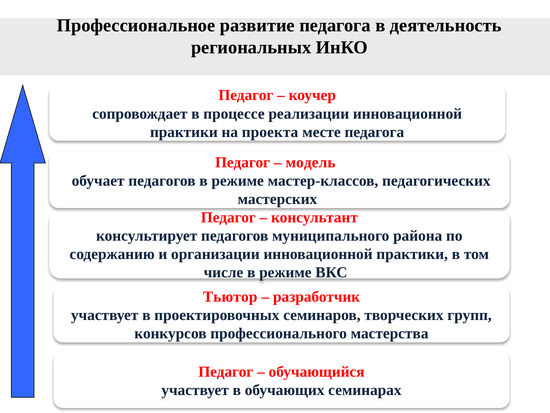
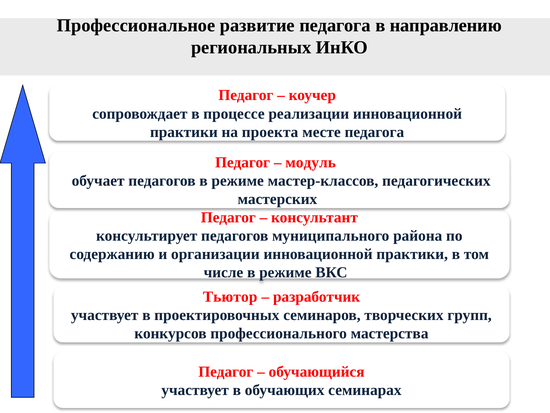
деятельность: деятельность -> направлению
модель: модель -> модуль
